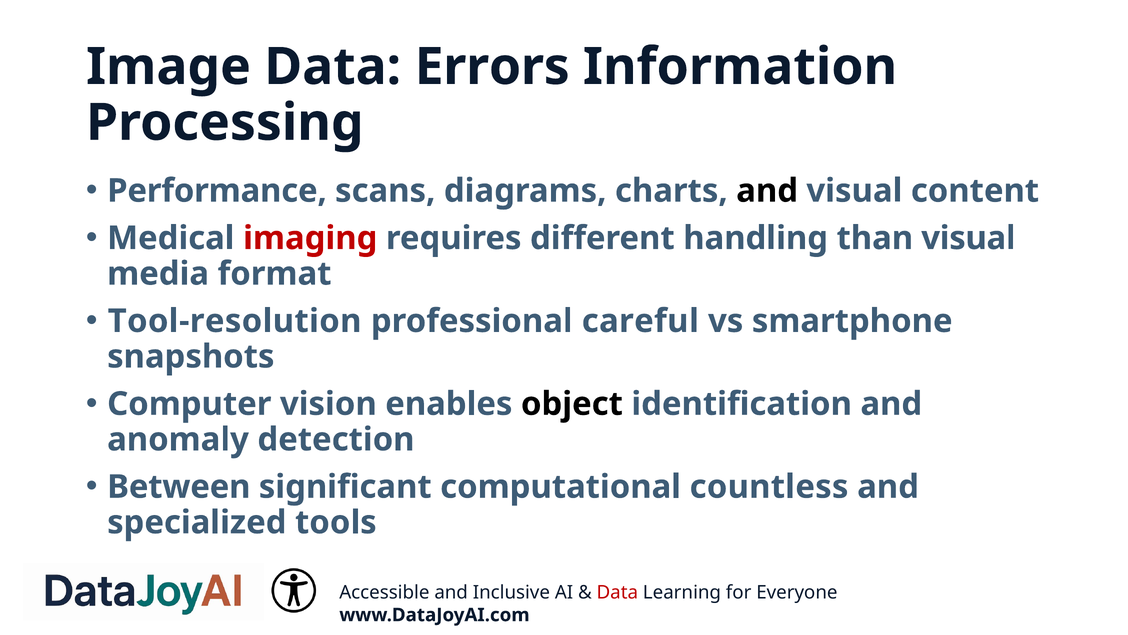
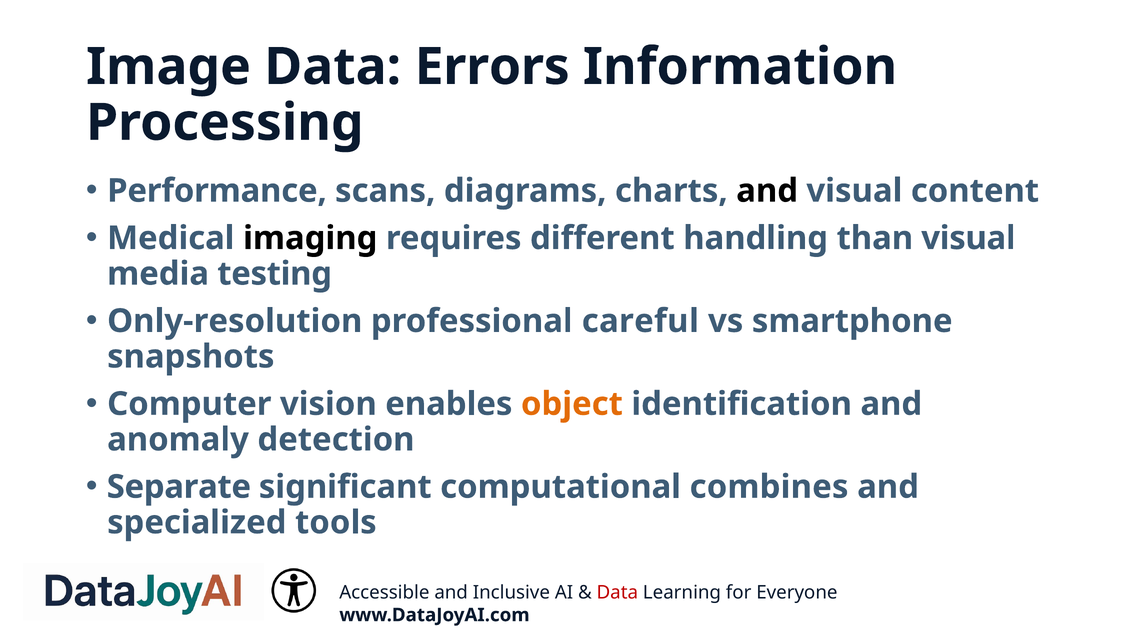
imaging colour: red -> black
format: format -> testing
Tool-resolution: Tool-resolution -> Only-resolution
object colour: black -> orange
Between: Between -> Separate
countless: countless -> combines
